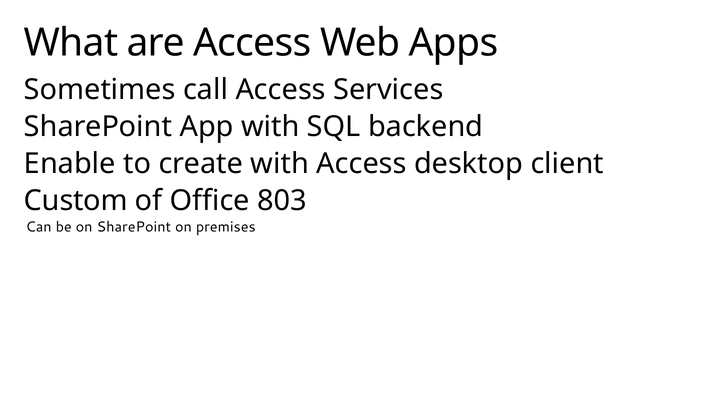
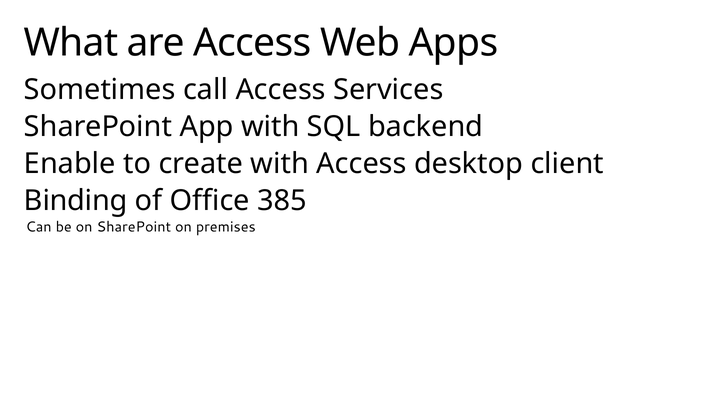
Custom: Custom -> Binding
803: 803 -> 385
